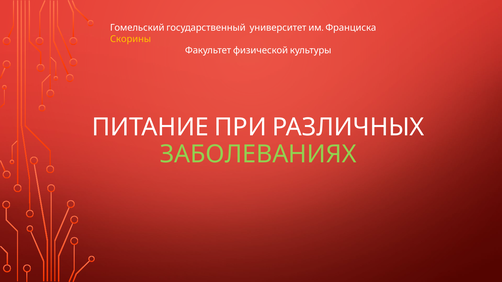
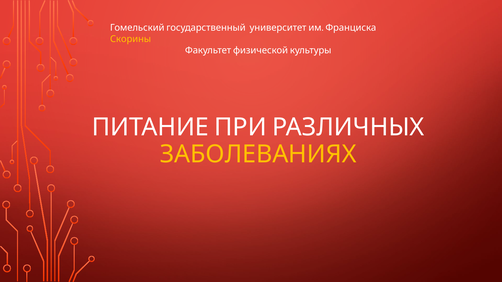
ЗАБОЛЕВАНИЯХ colour: light green -> yellow
